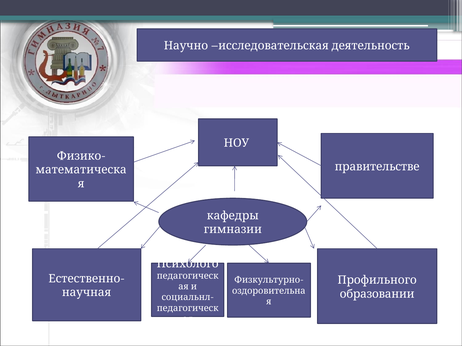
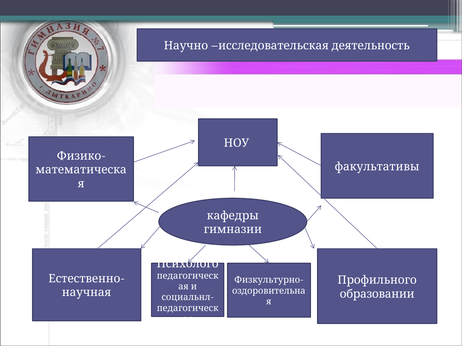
правительстве: правительстве -> факультативы
